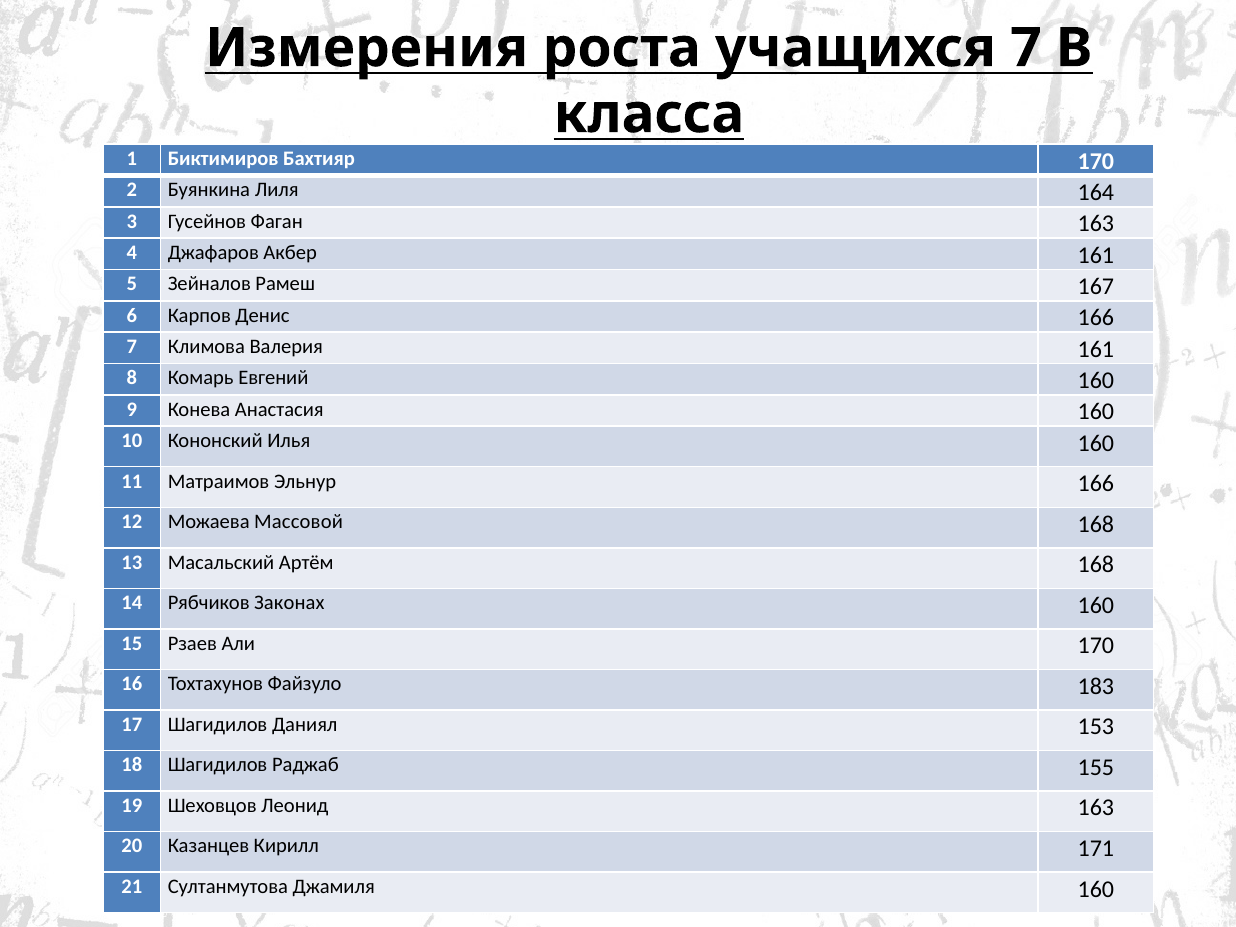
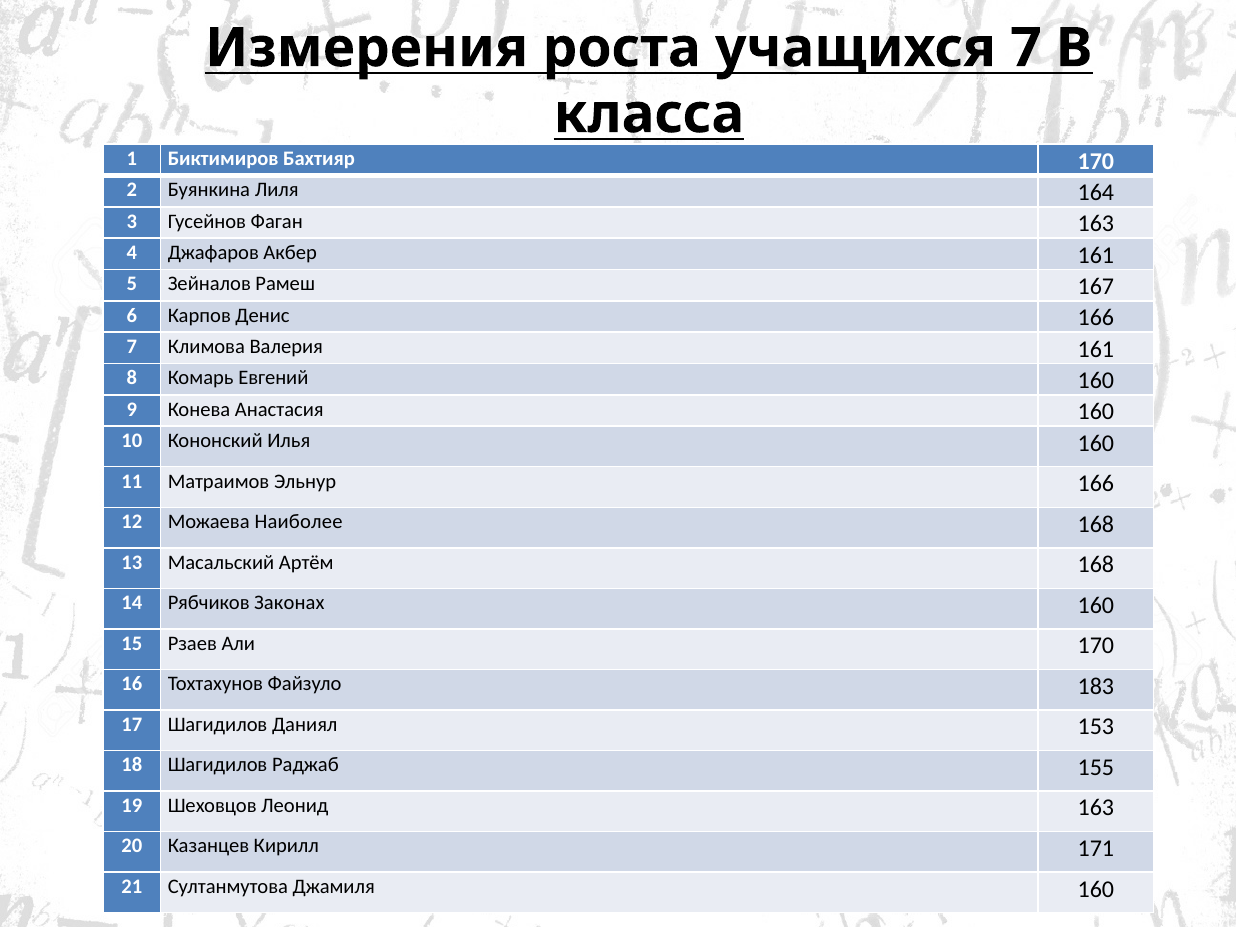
Массовой: Массовой -> Наиболее
